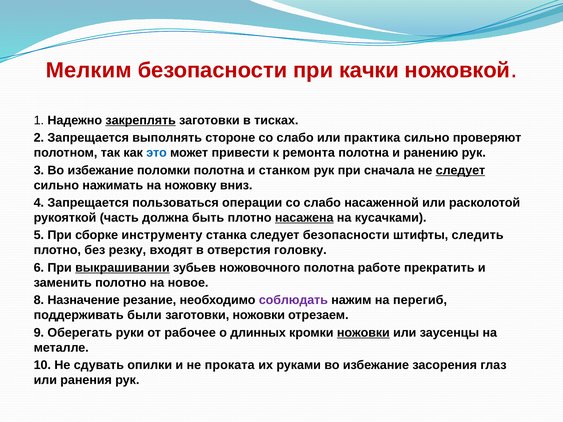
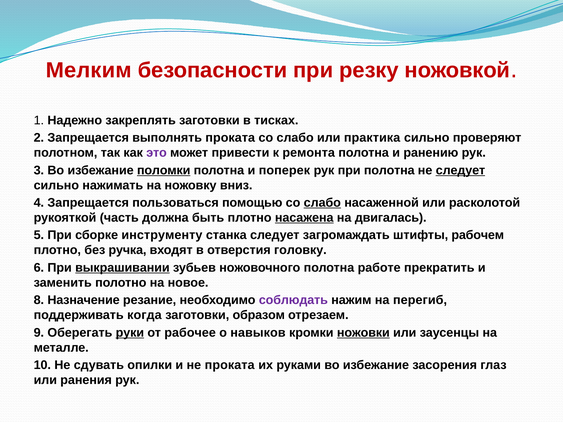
качки: качки -> резку
закреплять underline: present -> none
выполнять стороне: стороне -> проката
это colour: blue -> purple
поломки underline: none -> present
станком: станком -> поперек
при сначала: сначала -> полотна
операции: операции -> помощью
слабо at (322, 203) underline: none -> present
кусачками: кусачками -> двигалась
следует безопасности: безопасности -> загромаждать
следить: следить -> рабочем
резку: резку -> ручка
были: были -> когда
заготовки ножовки: ножовки -> образом
руки underline: none -> present
длинных: длинных -> навыков
